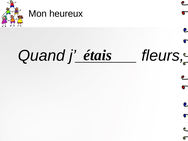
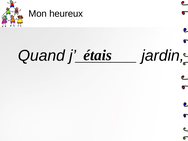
fleurs: fleurs -> jardin
